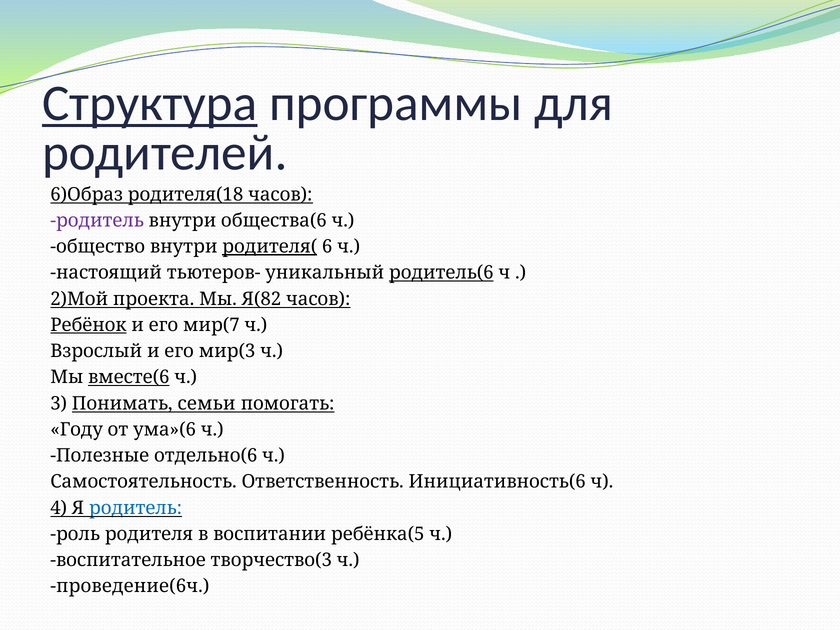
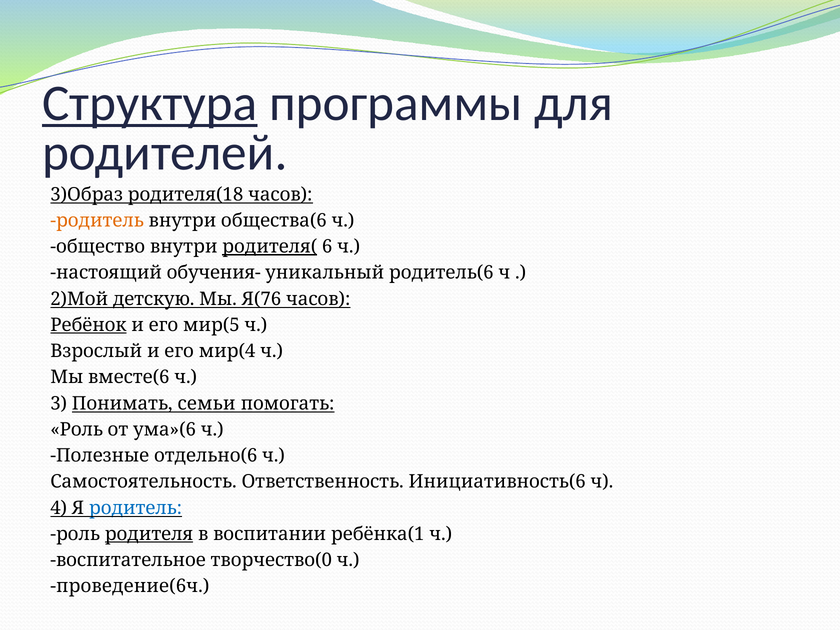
6)Образ: 6)Образ -> 3)Образ
родитель at (97, 221) colour: purple -> orange
тьютеров-: тьютеров- -> обучения-
родитель(6 underline: present -> none
проекта: проекта -> детскую
Я(82: Я(82 -> Я(76
мир(7: мир(7 -> мир(5
мир(3: мир(3 -> мир(4
вместе(6 underline: present -> none
Году at (77, 430): Году -> Роль
родителя underline: none -> present
ребёнка(5: ребёнка(5 -> ребёнка(1
творчество(3: творчество(3 -> творчество(0
